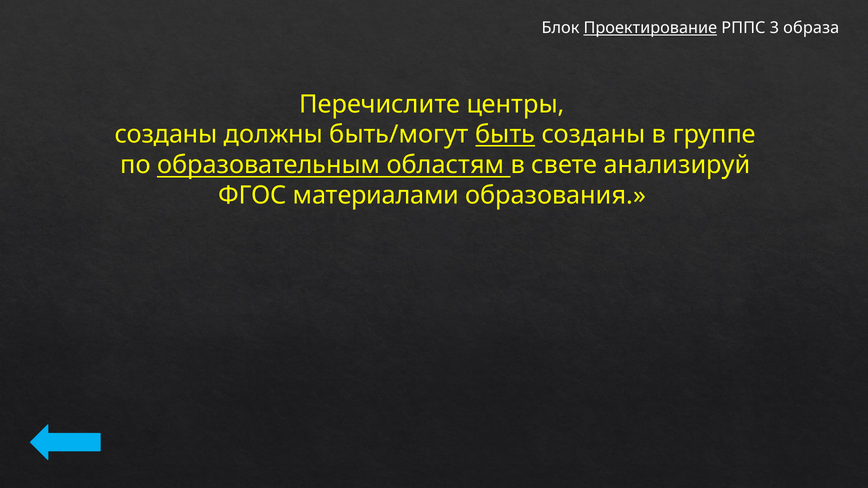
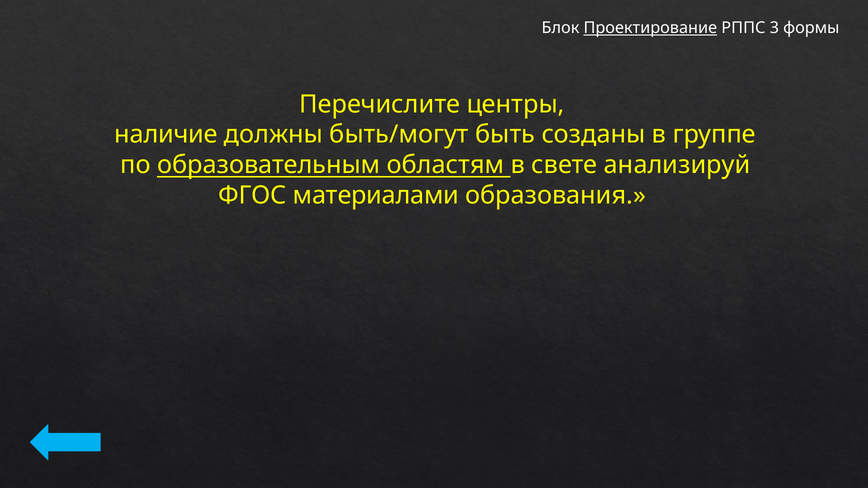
образа: образа -> формы
созданы at (166, 135): созданы -> наличие
быть underline: present -> none
